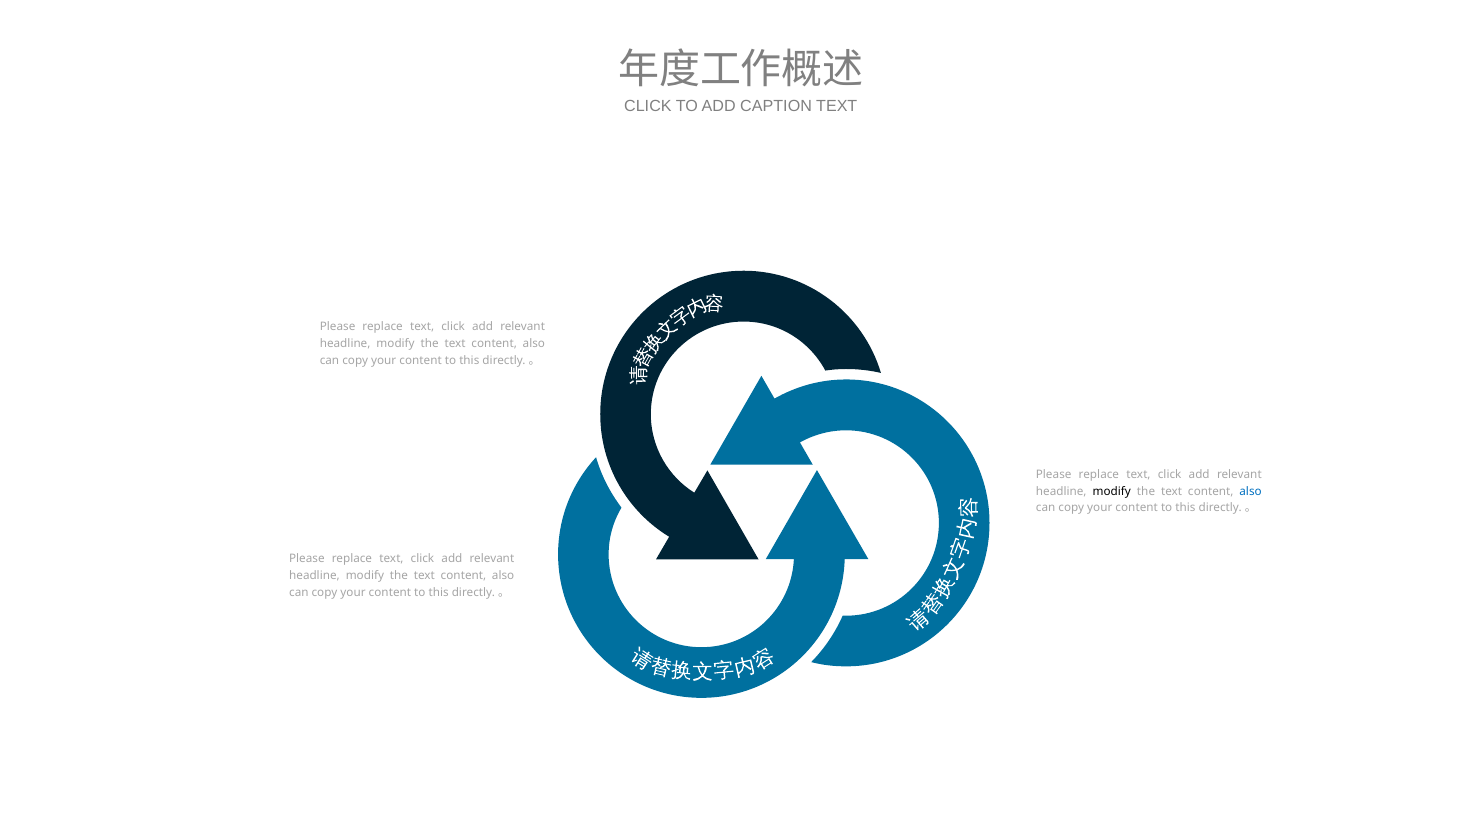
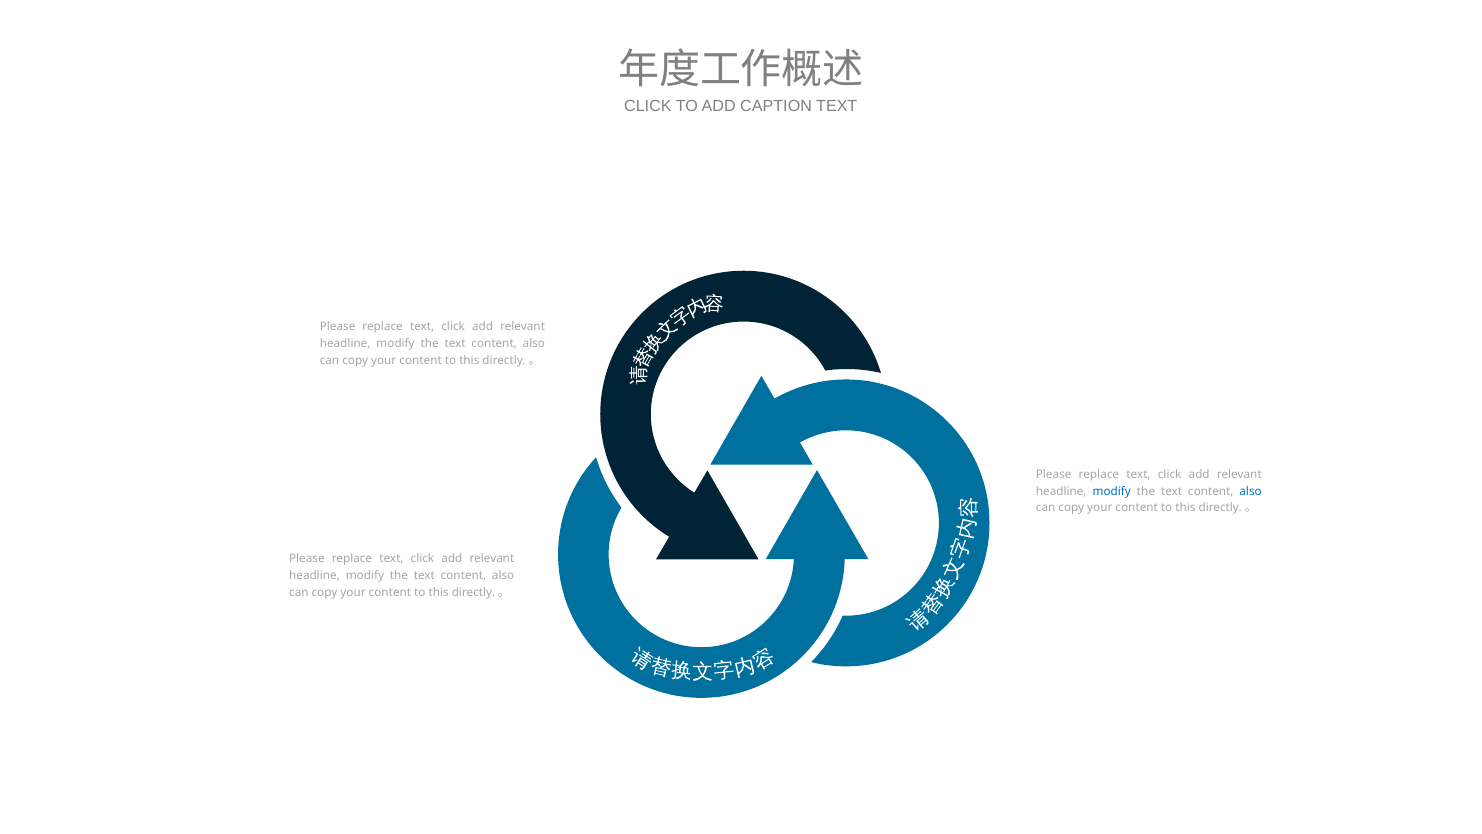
modify at (1112, 491) colour: black -> blue
